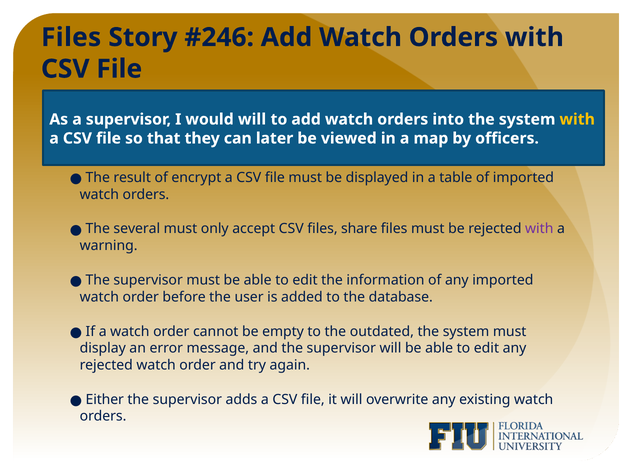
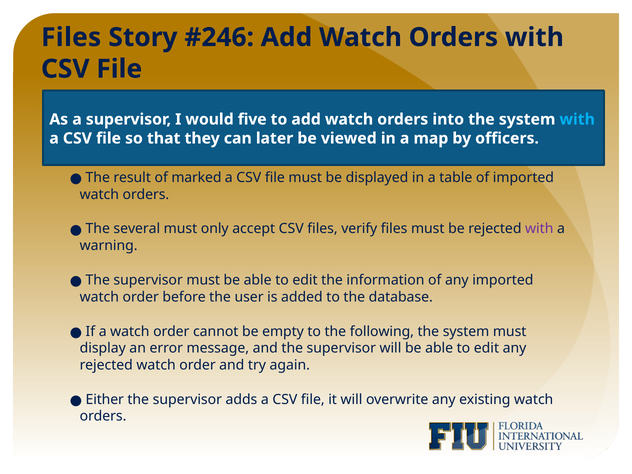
would will: will -> five
with at (577, 119) colour: yellow -> light blue
encrypt: encrypt -> marked
share: share -> verify
outdated: outdated -> following
